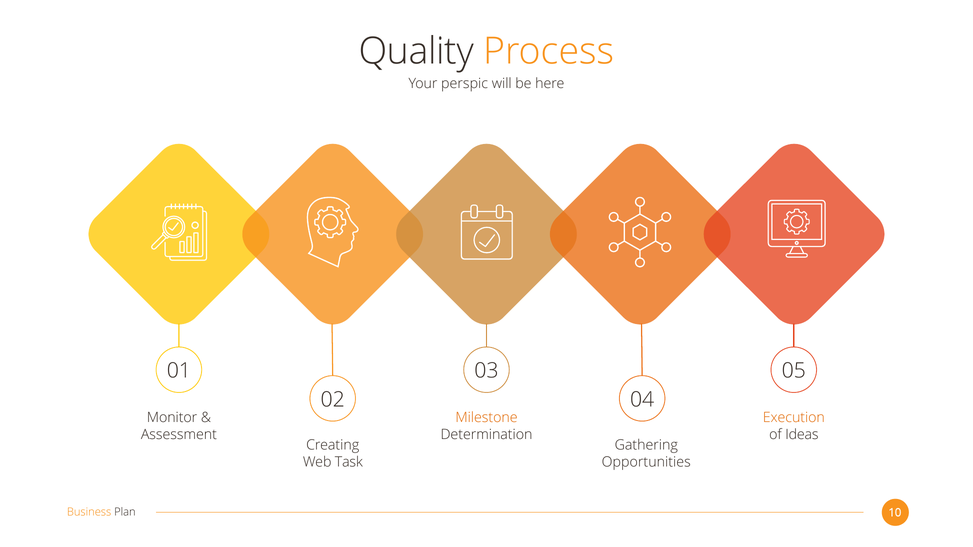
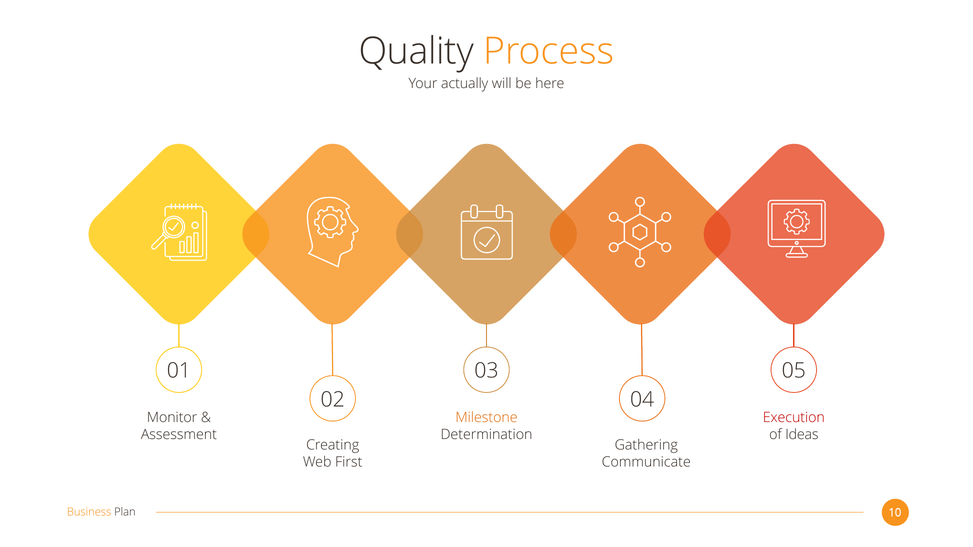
perspic: perspic -> actually
Execution colour: orange -> red
Task: Task -> First
Opportunities: Opportunities -> Communicate
